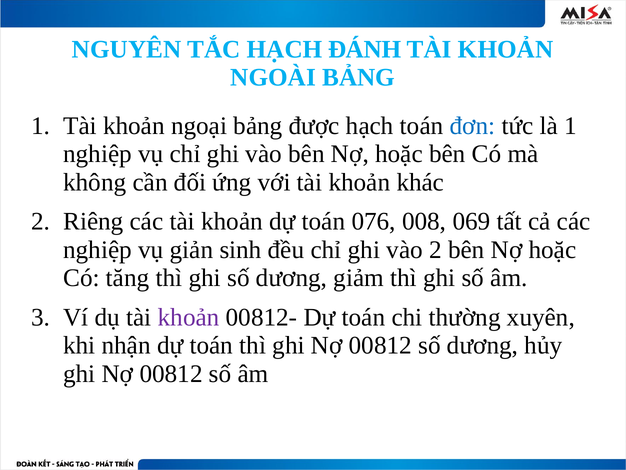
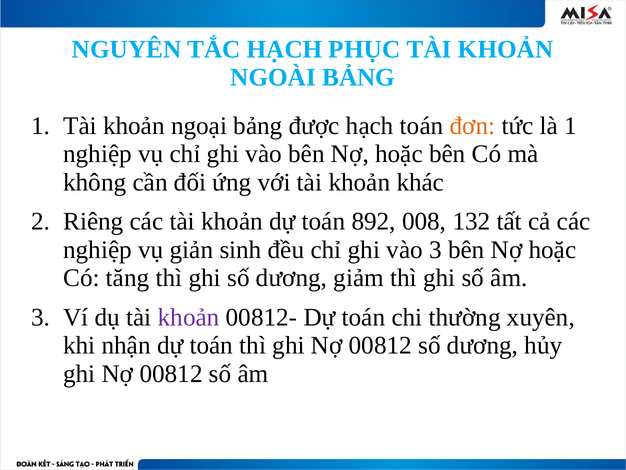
ĐÁNH: ĐÁNH -> PHỤC
đơn colour: blue -> orange
076: 076 -> 892
069: 069 -> 132
vào 2: 2 -> 3
